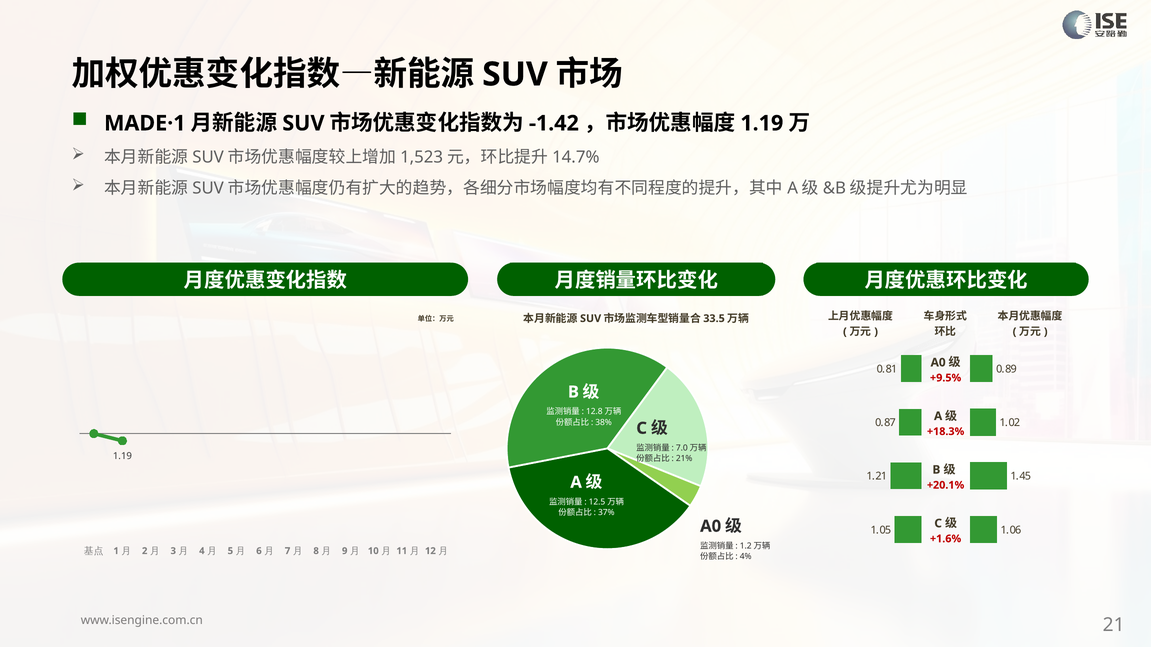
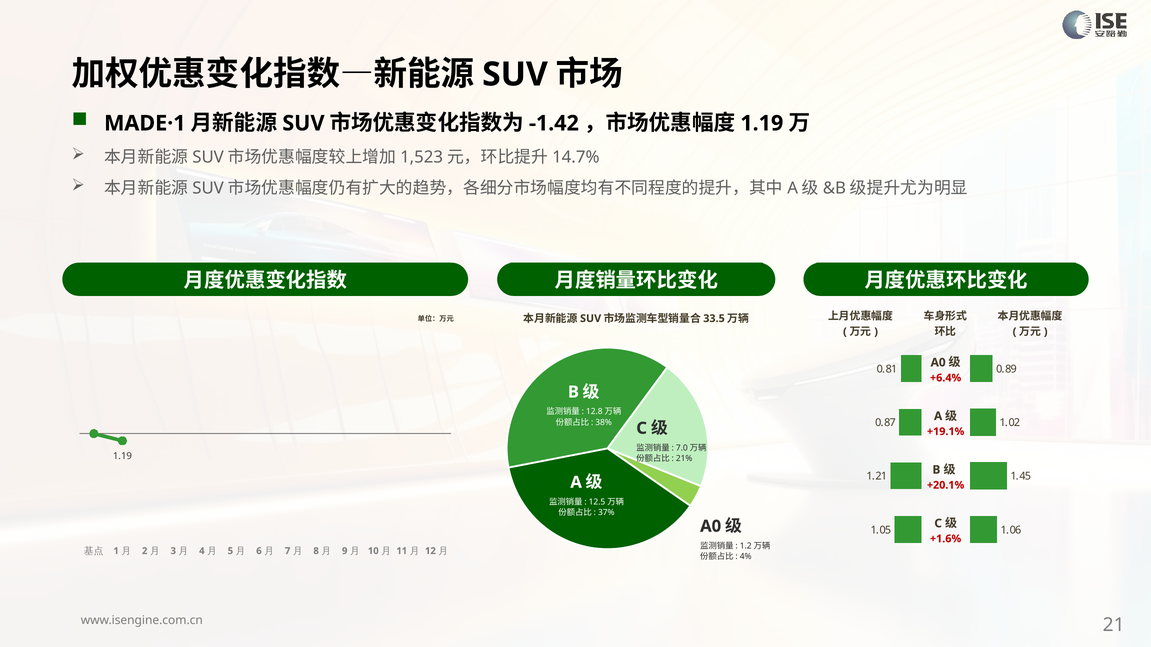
+9.5%: +9.5% -> +6.4%
+18.3%: +18.3% -> +19.1%
